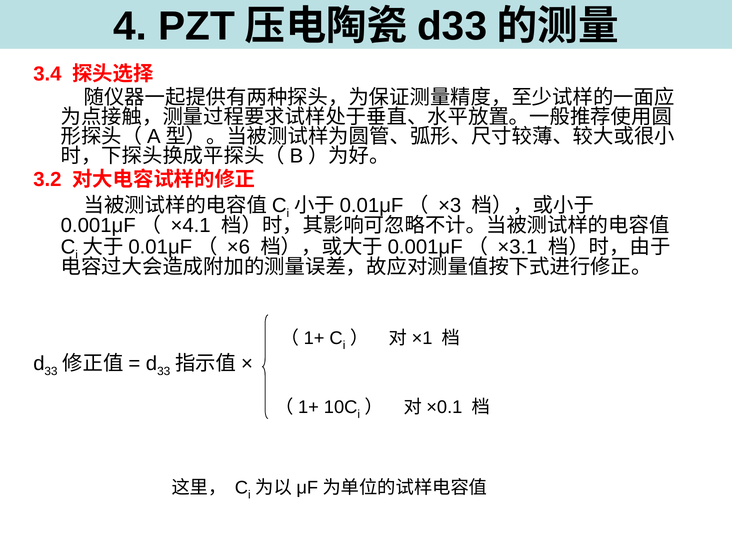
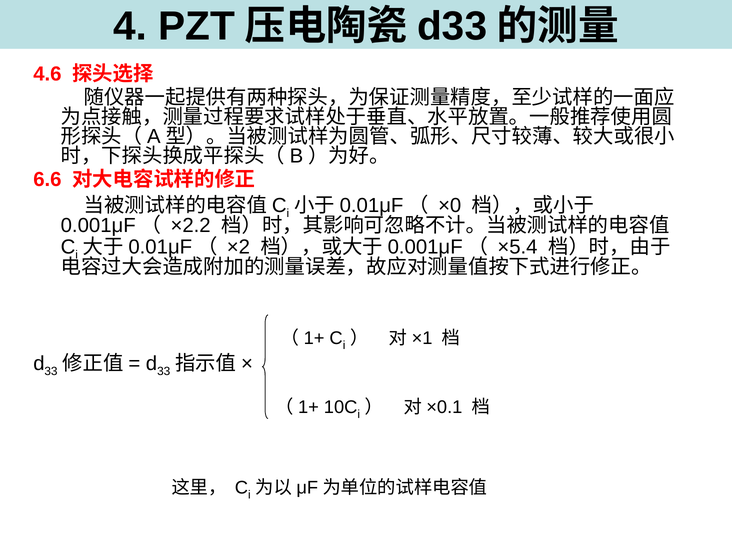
3.4: 3.4 -> 4.6
3.2: 3.2 -> 6.6
×3: ×3 -> ×0
×4.1: ×4.1 -> ×2.2
×6: ×6 -> ×2
×3.1: ×3.1 -> ×5.4
